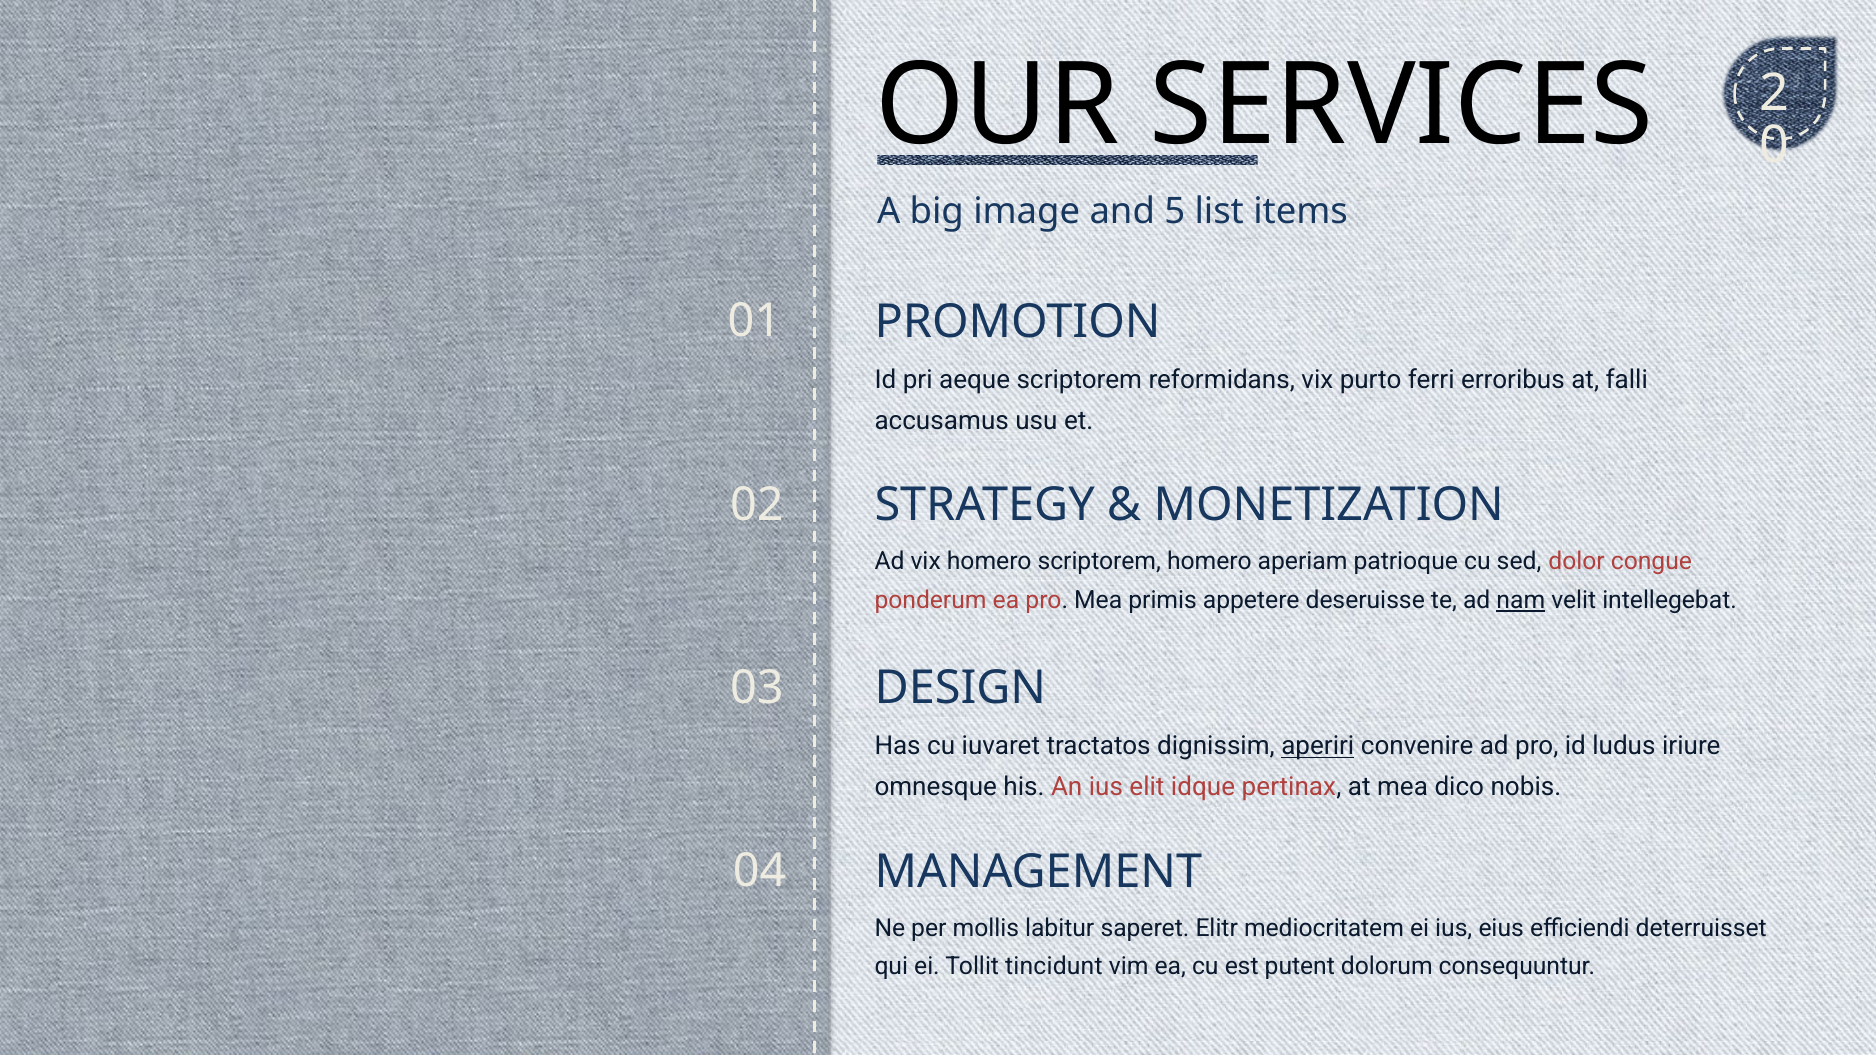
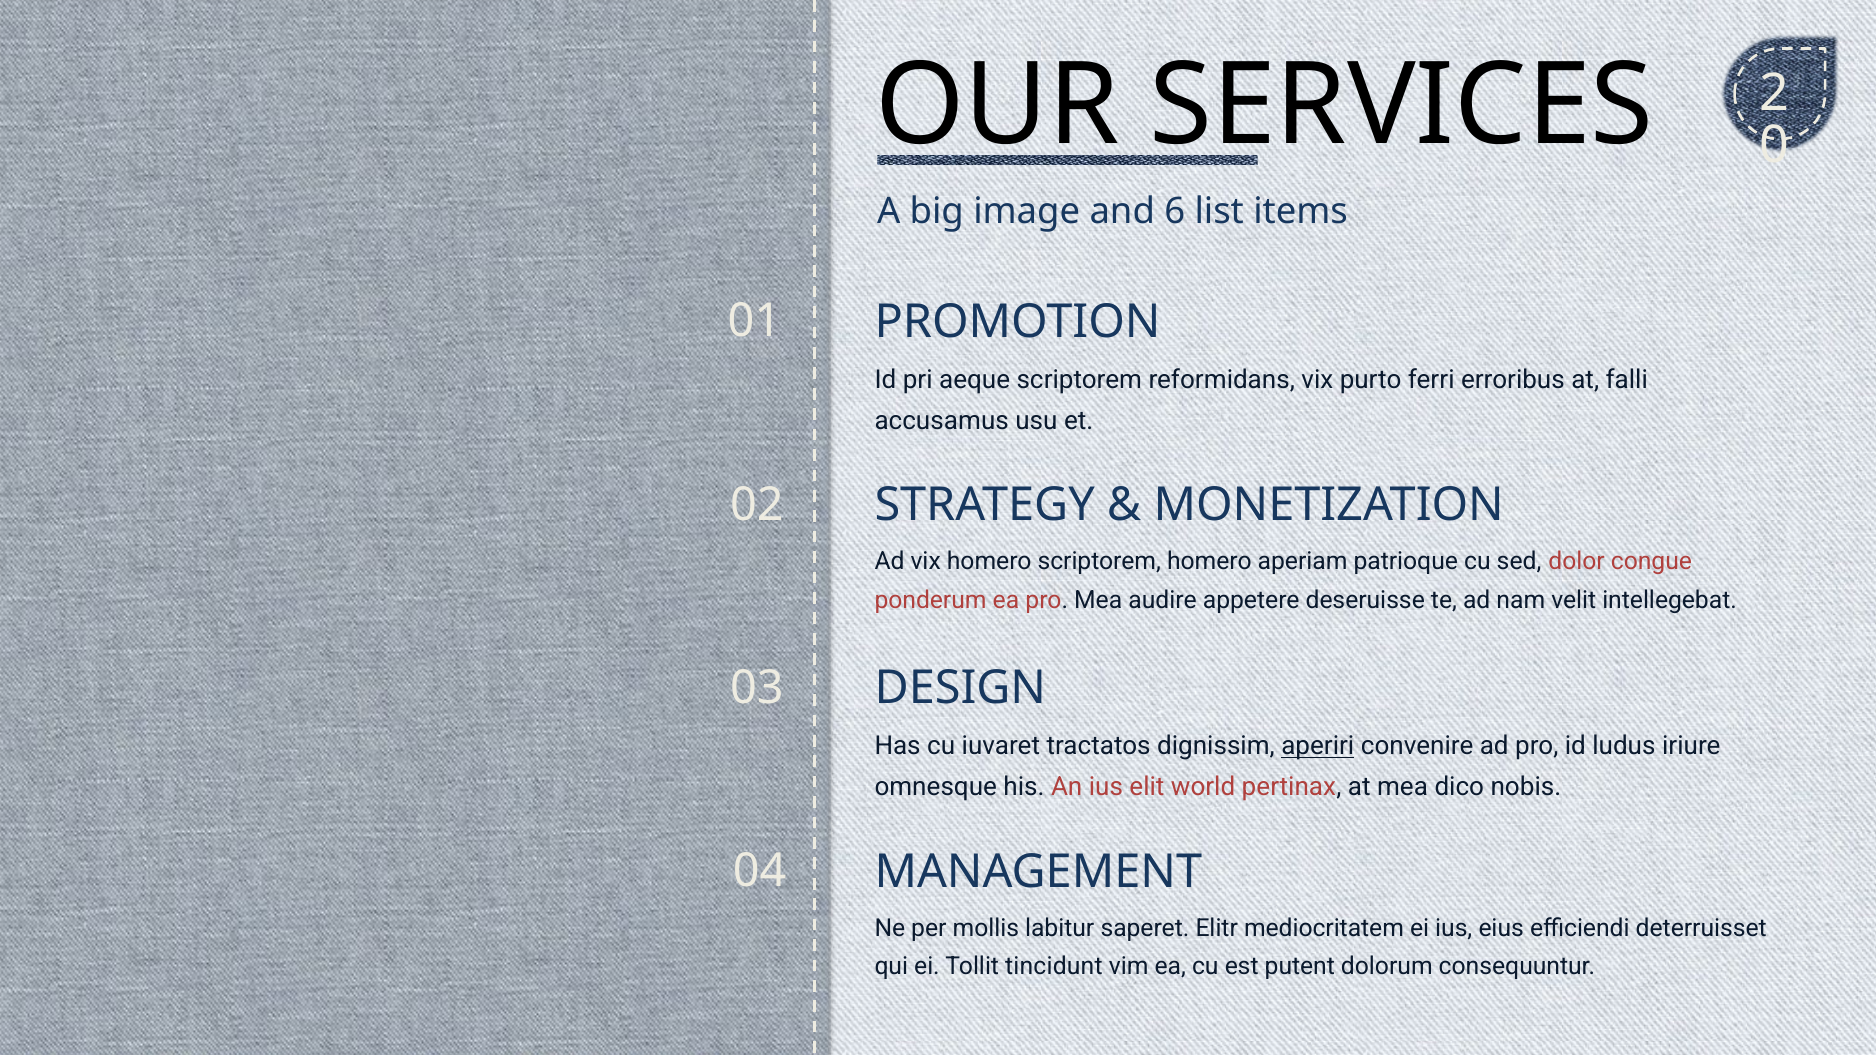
5: 5 -> 6
primis: primis -> audire
nam underline: present -> none
idque: idque -> world
